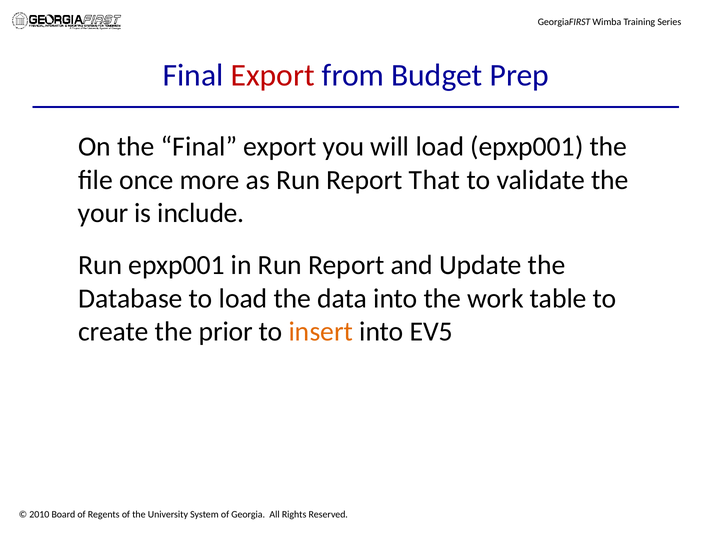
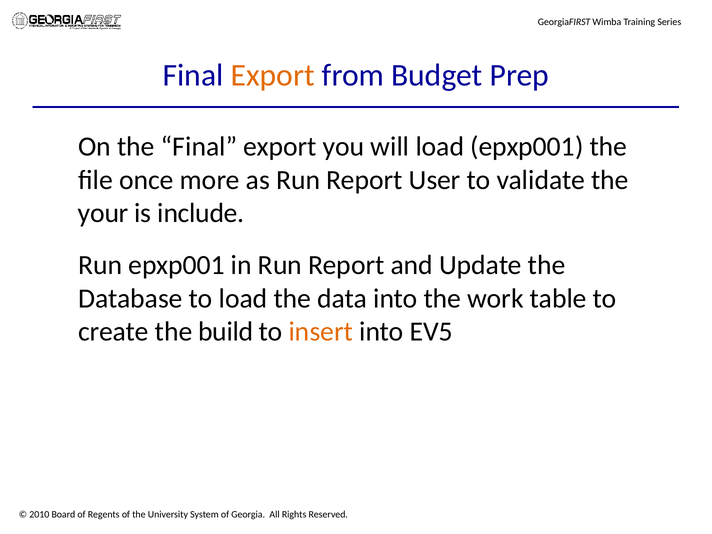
Export at (273, 75) colour: red -> orange
That: That -> User
prior: prior -> build
